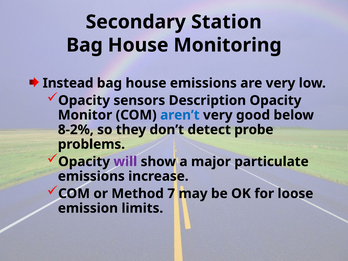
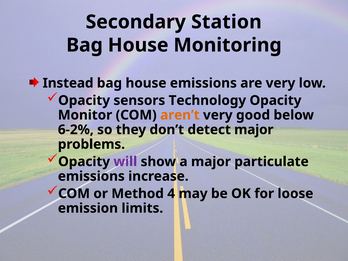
Description: Description -> Technology
aren’t colour: blue -> orange
8-2%: 8-2% -> 6-2%
detect probe: probe -> major
7: 7 -> 4
